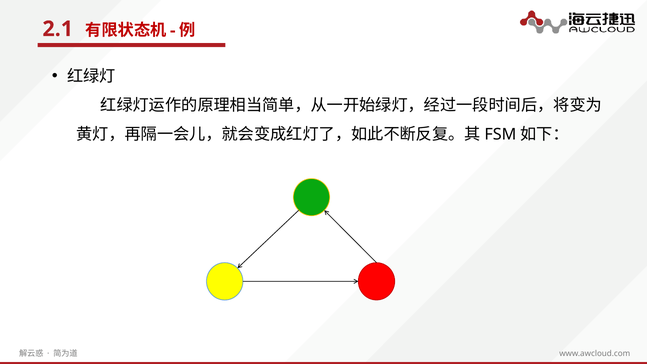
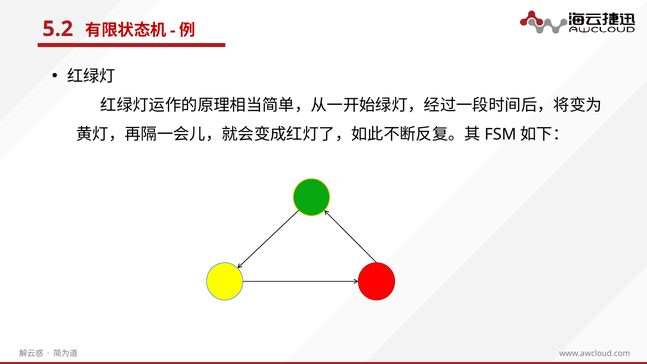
2.1: 2.1 -> 5.2
